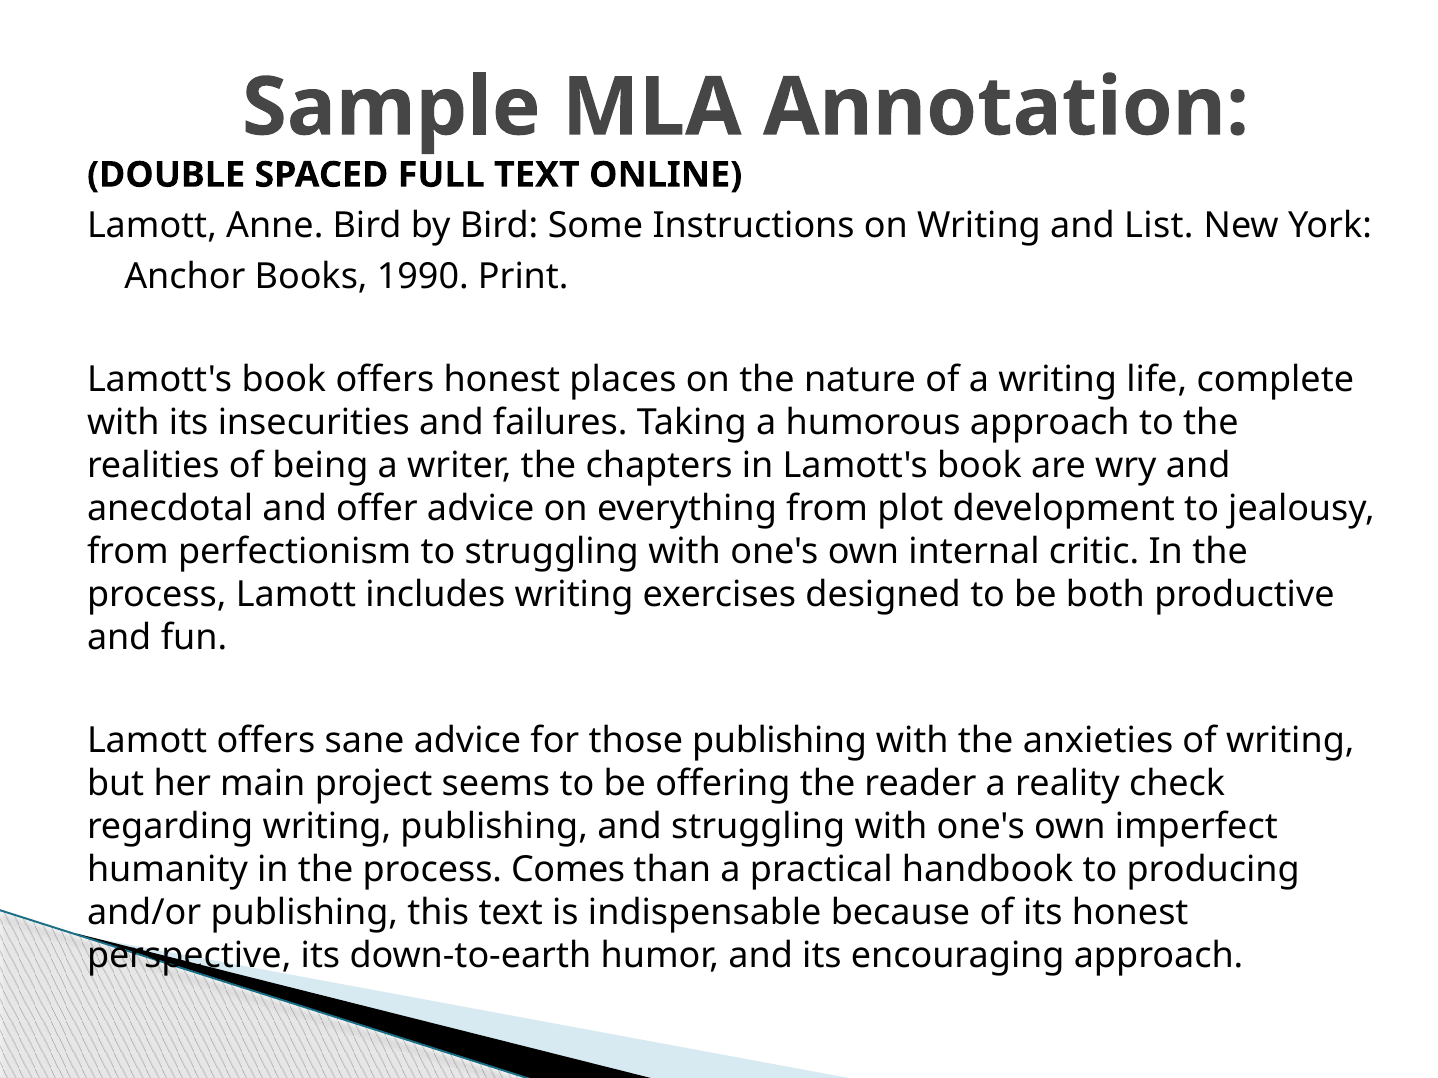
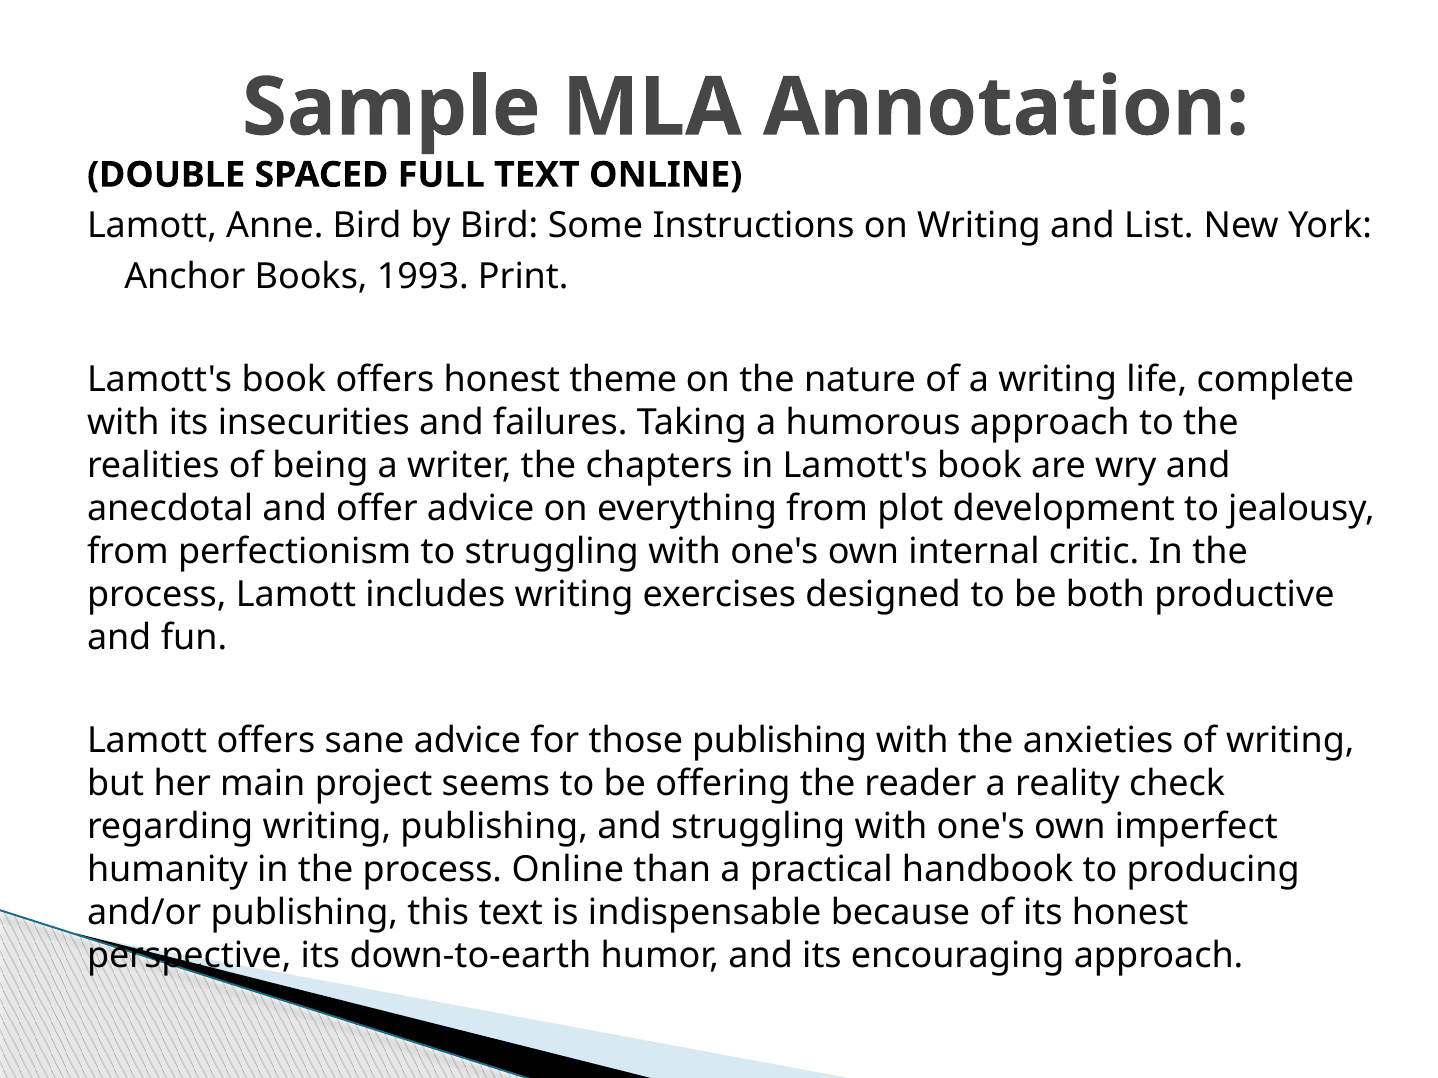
1990: 1990 -> 1993
places: places -> theme
process Comes: Comes -> Online
